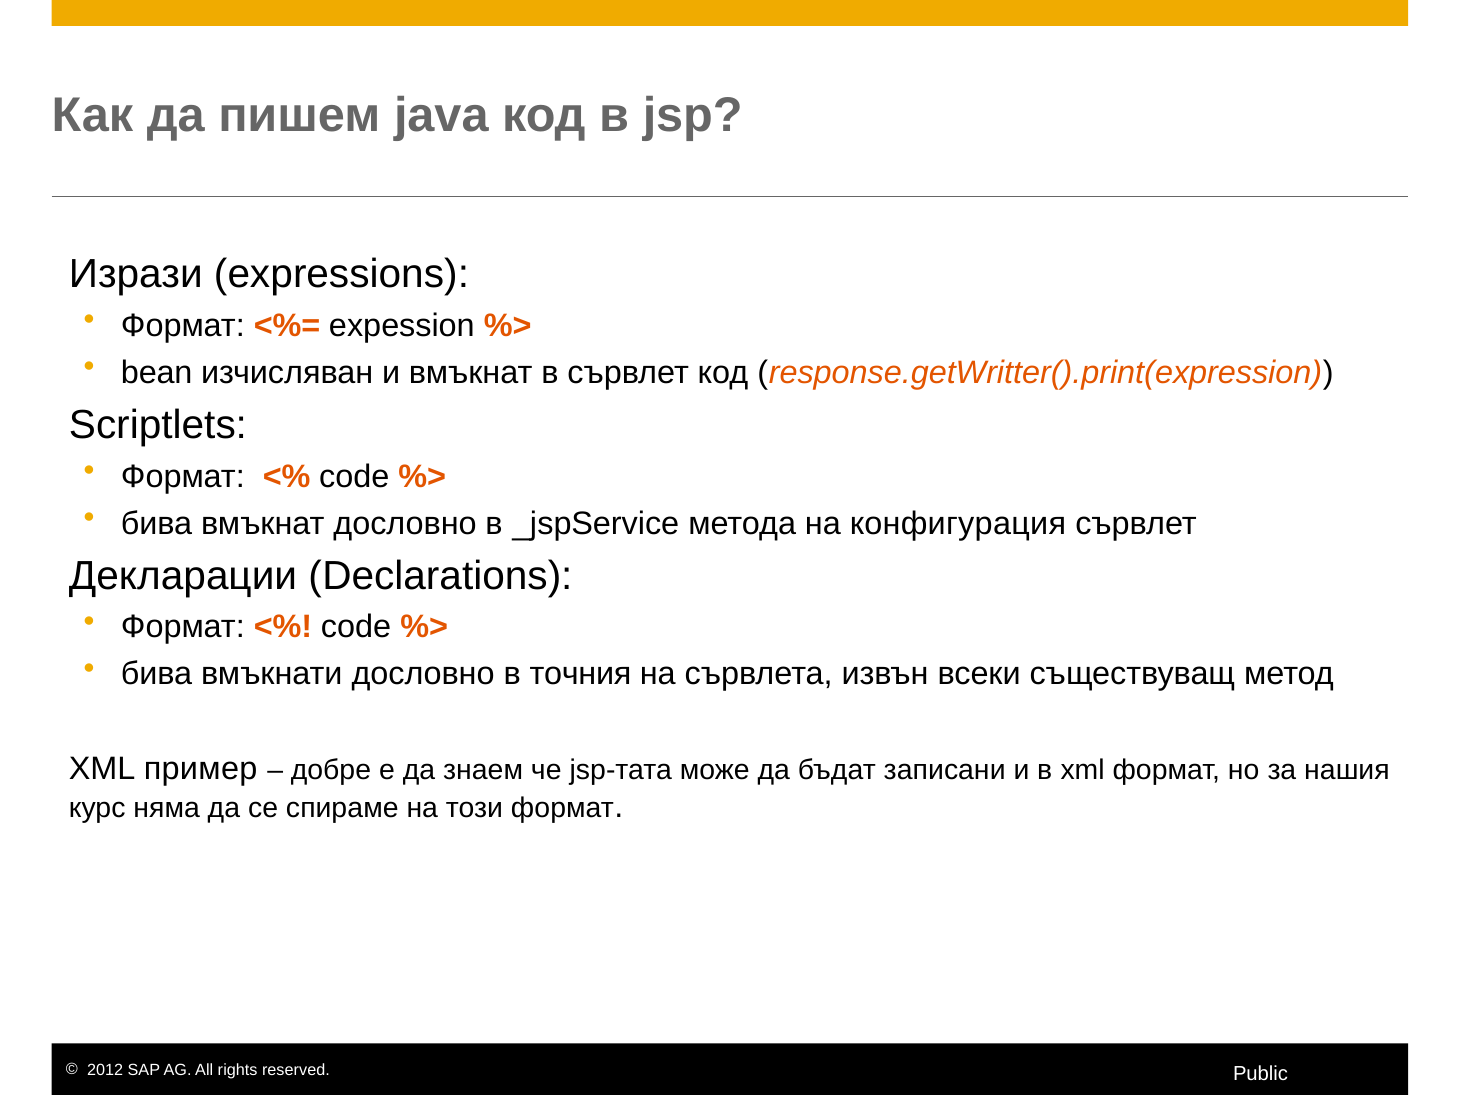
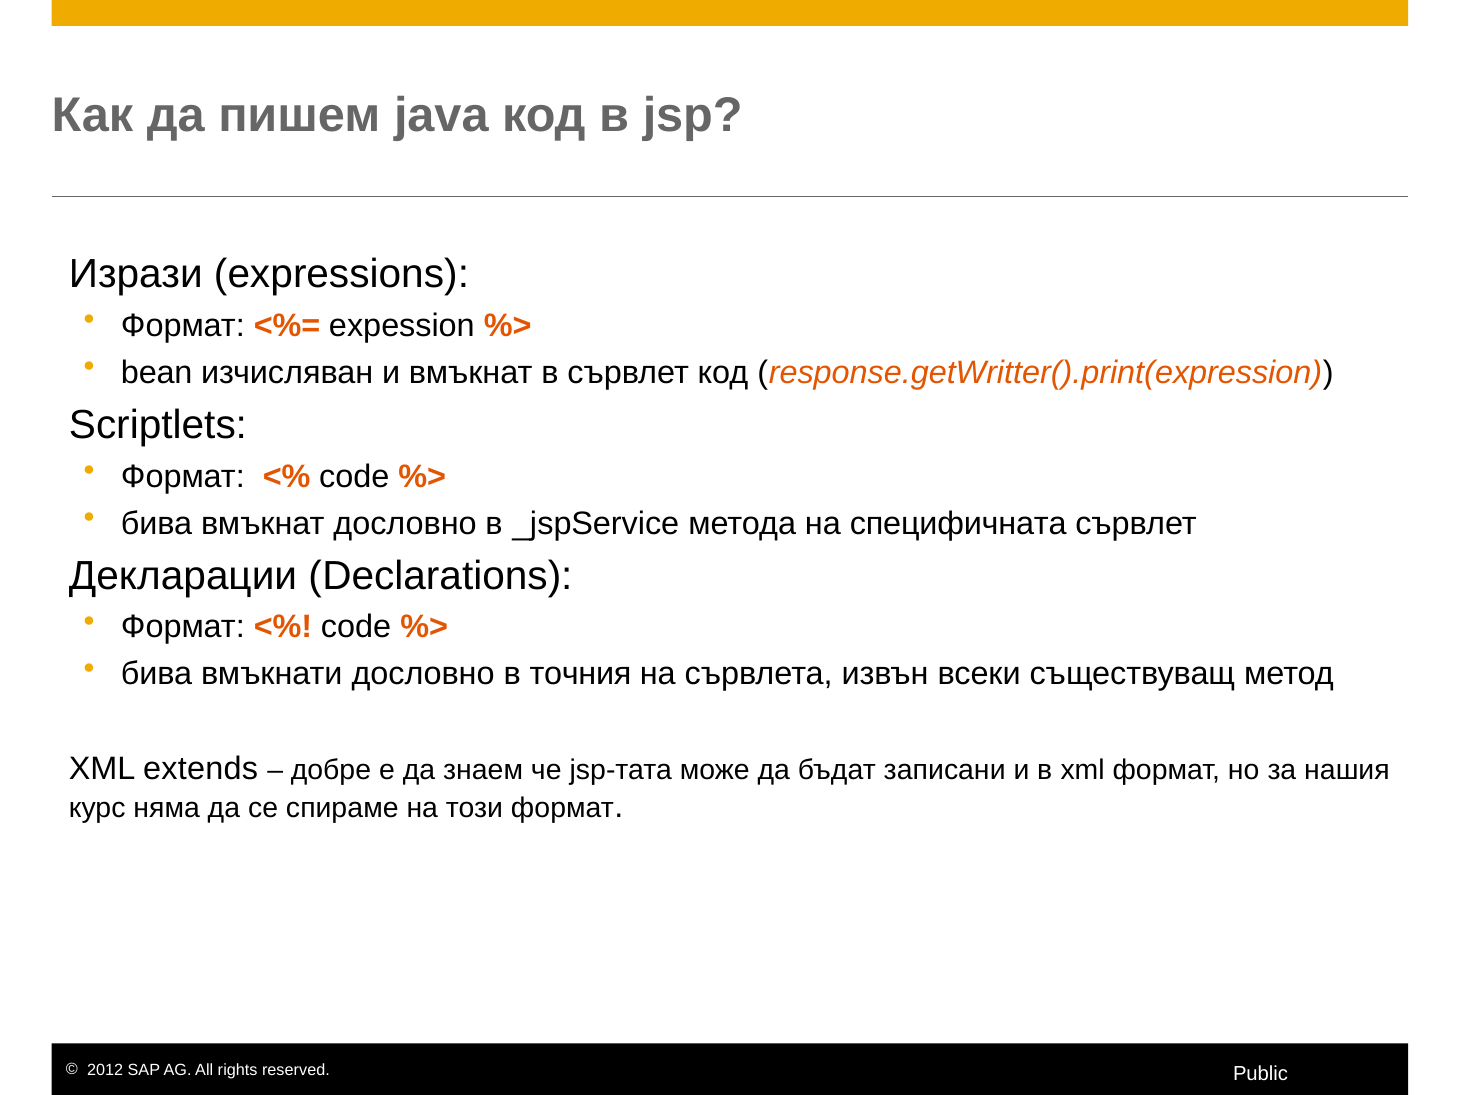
конфигурация: конфигурация -> специфичната
пример: пример -> extends
